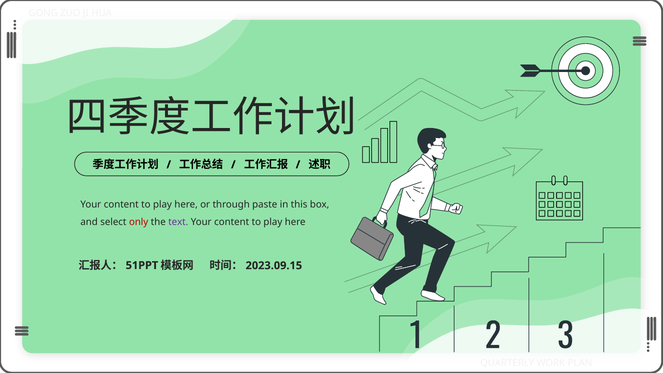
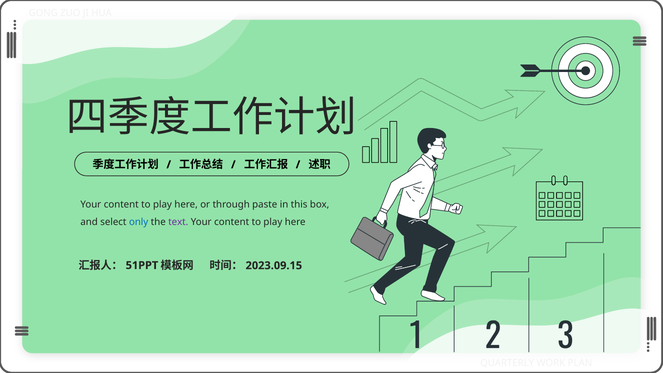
only colour: red -> blue
